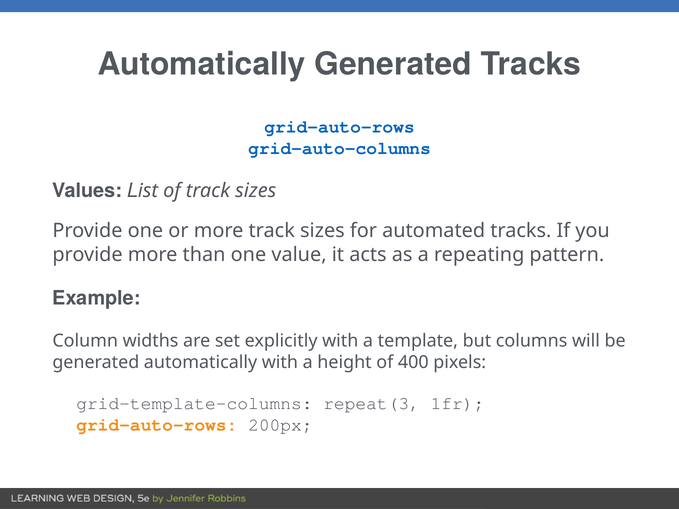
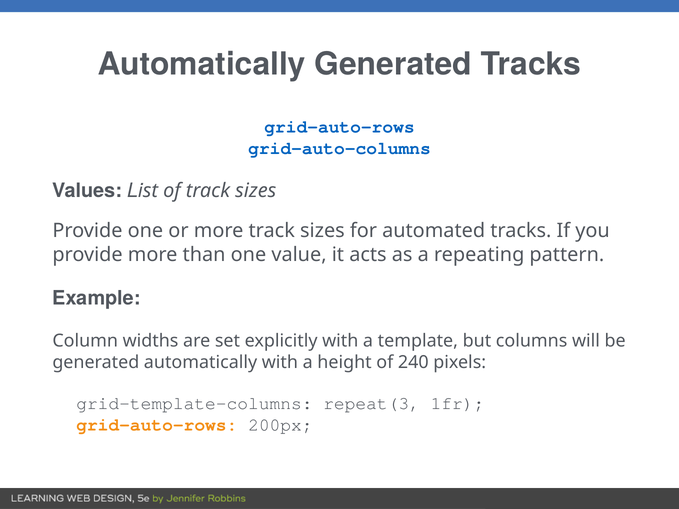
400: 400 -> 240
